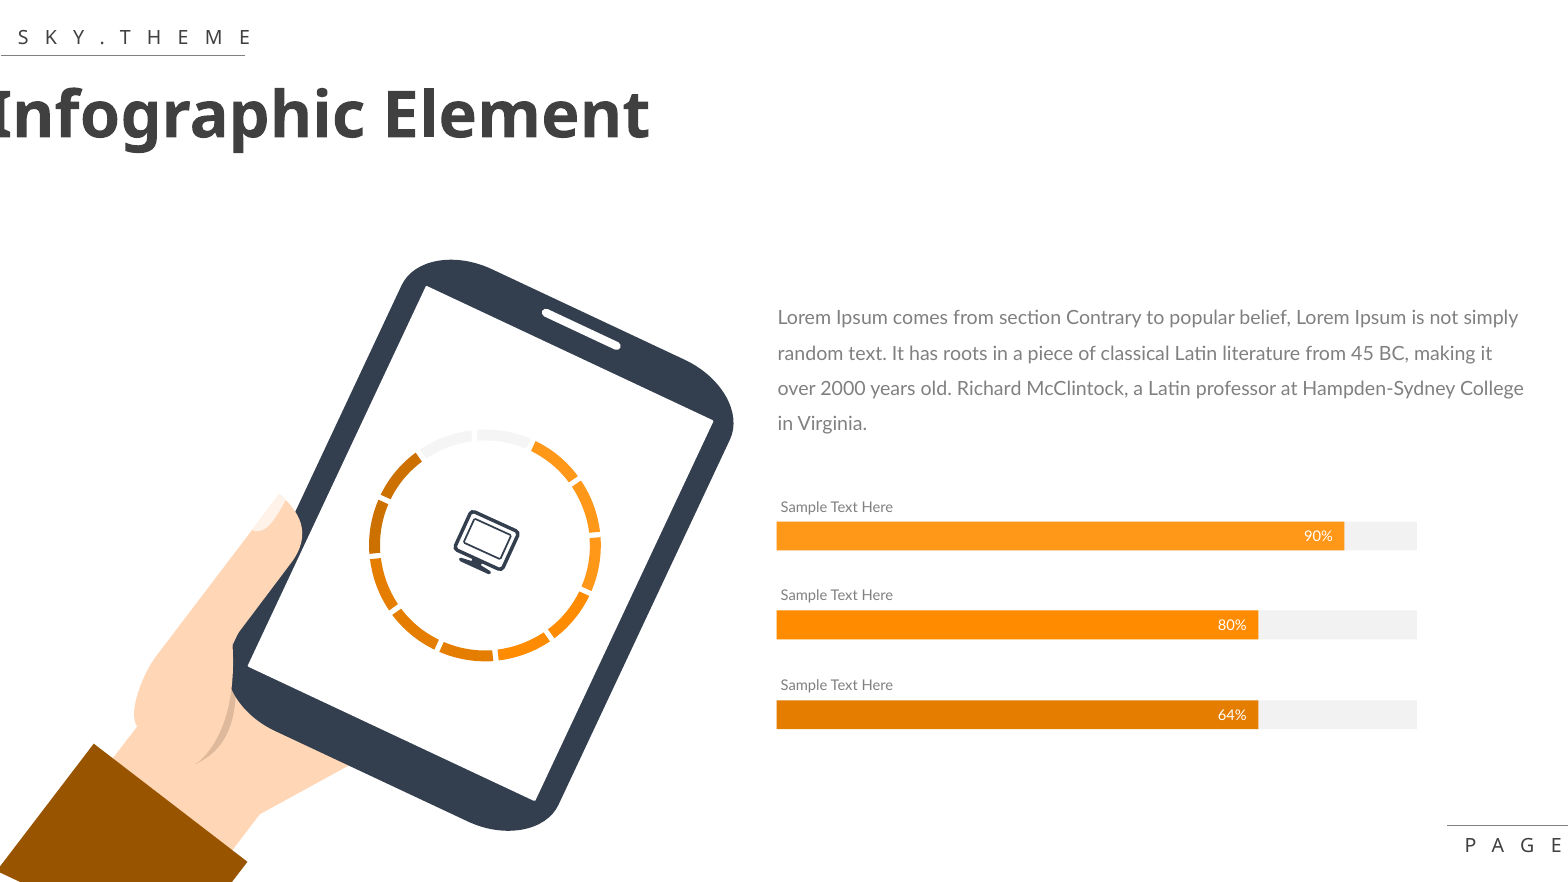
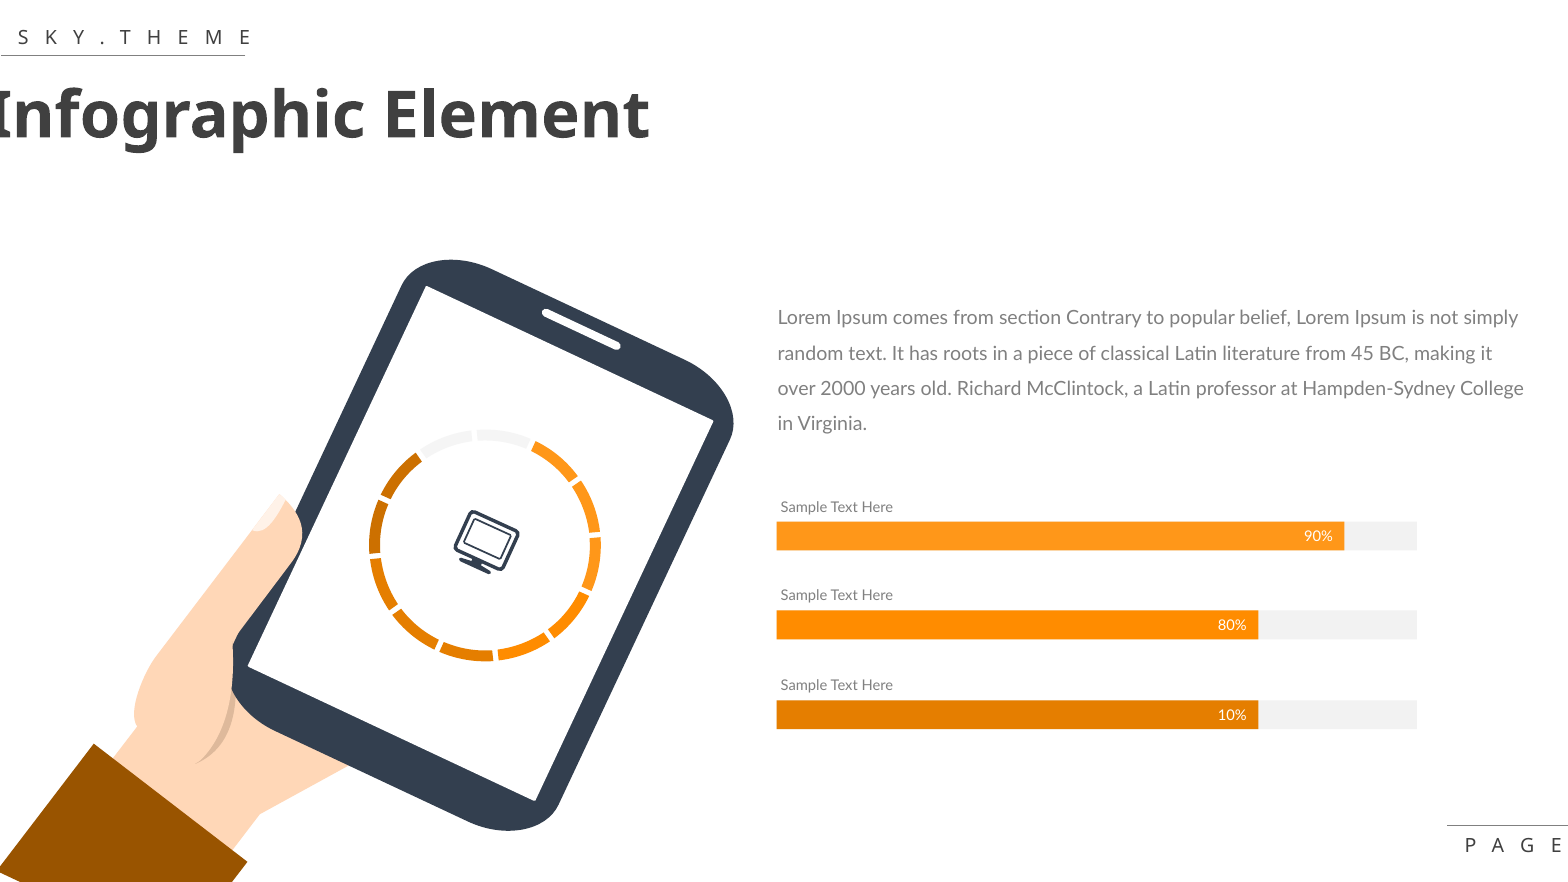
64%: 64% -> 10%
